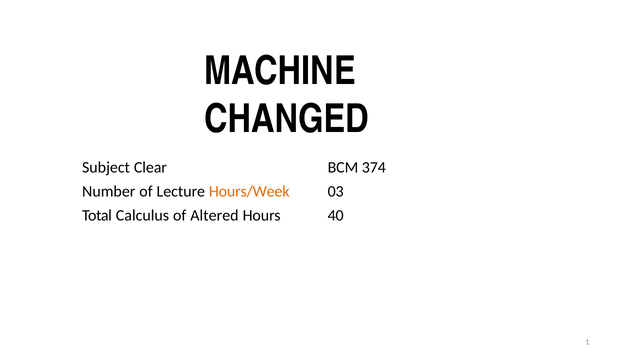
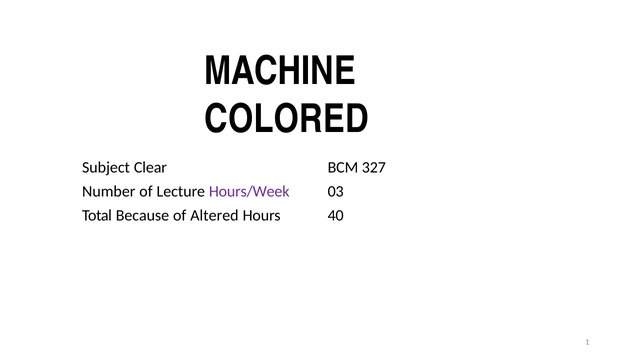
CHANGED: CHANGED -> COLORED
374: 374 -> 327
Hours/Week colour: orange -> purple
Calculus: Calculus -> Because
